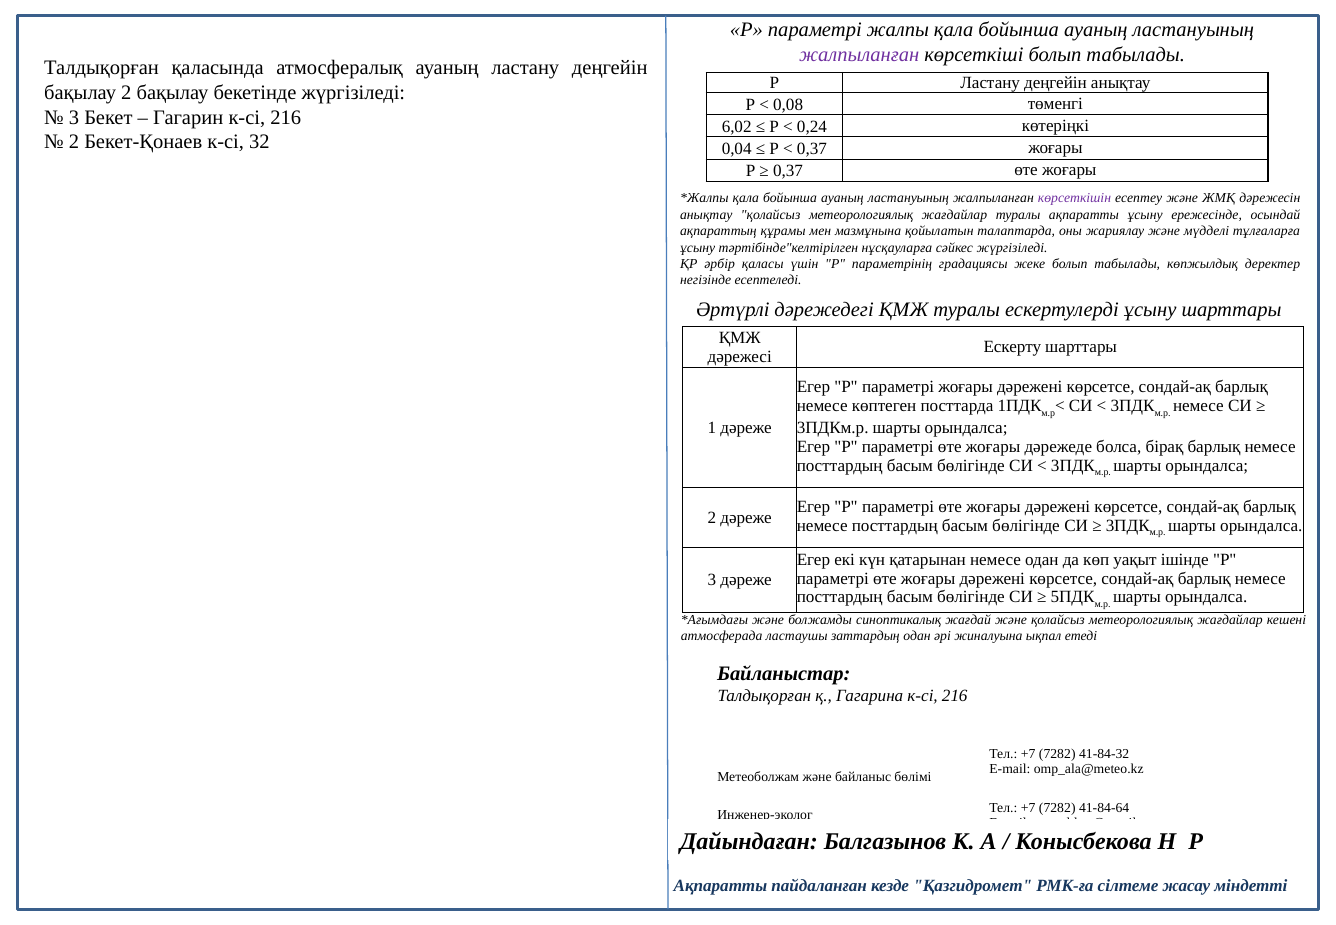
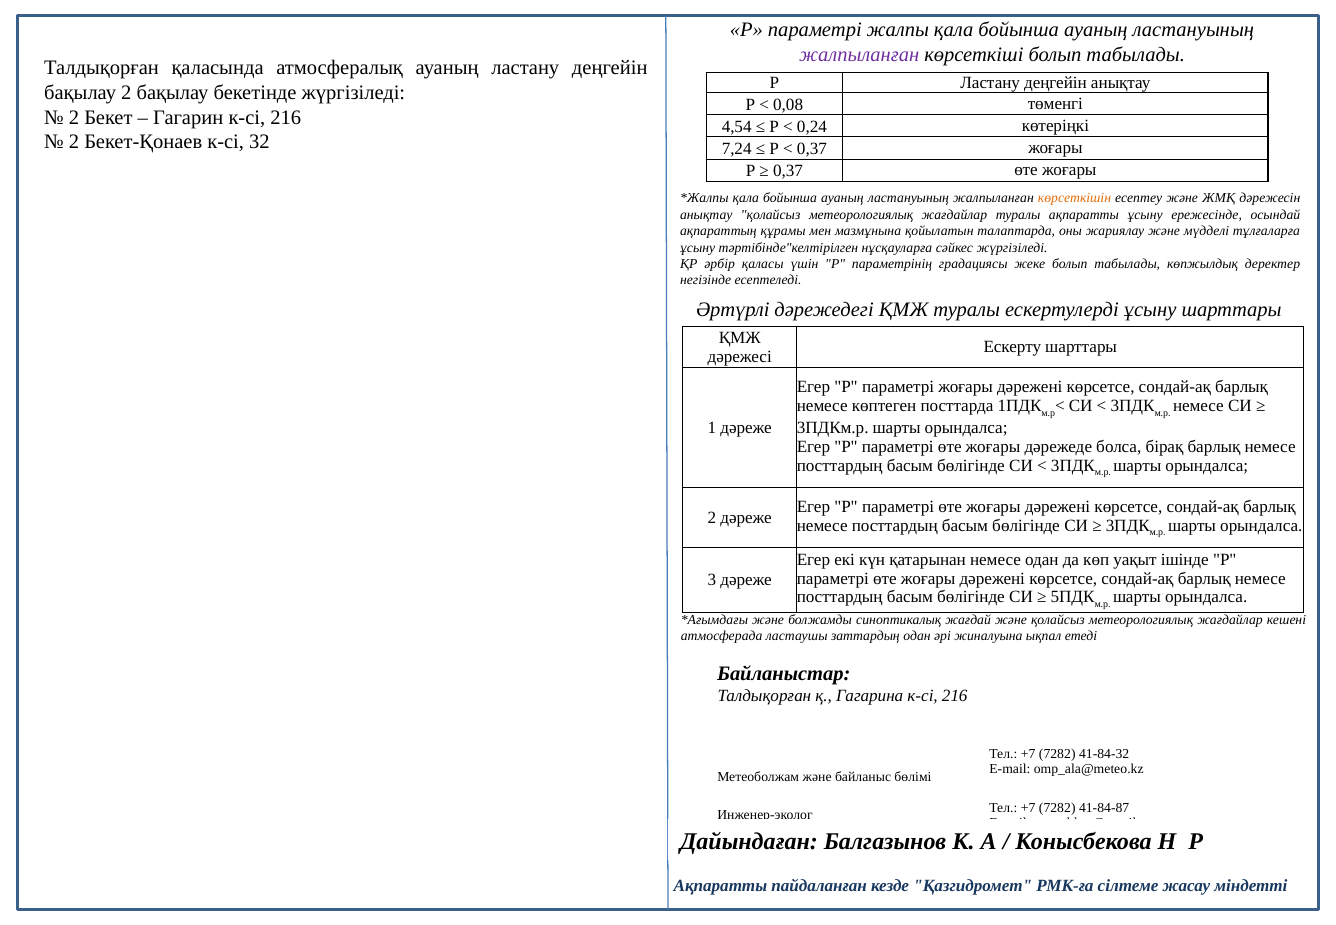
3 at (74, 117): 3 -> 2
6,02: 6,02 -> 4,54
0,04: 0,04 -> 7,24
көрсеткішін colour: purple -> orange
41-84-64: 41-84-64 -> 41-84-87
